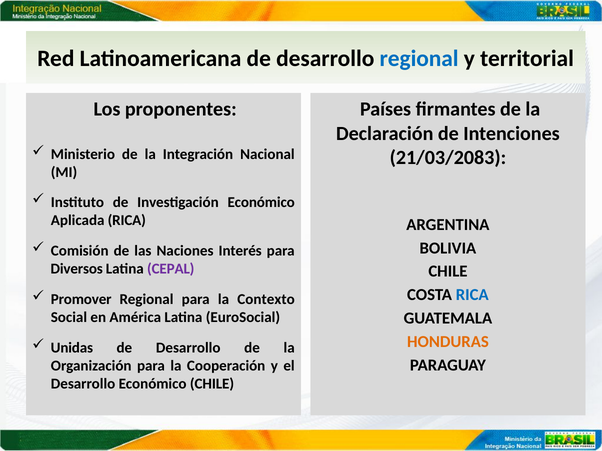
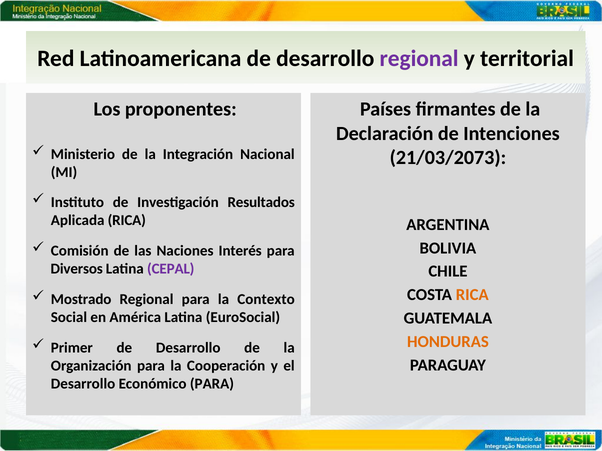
regional at (419, 59) colour: blue -> purple
21/03/2083: 21/03/2083 -> 21/03/2073
Investigación Económico: Económico -> Resultados
RICA at (472, 295) colour: blue -> orange
Promover: Promover -> Mostrado
Unidas: Unidas -> Primer
Económico CHILE: CHILE -> PARA
